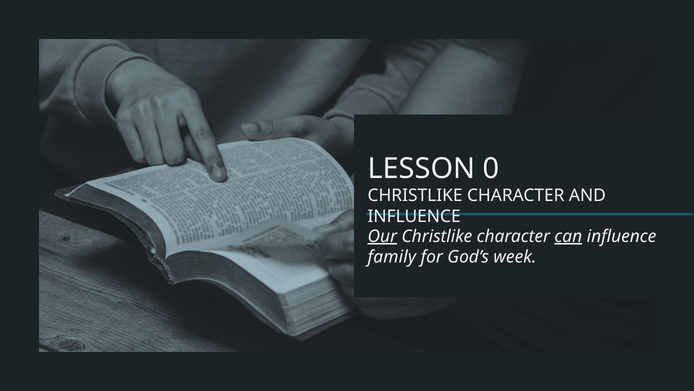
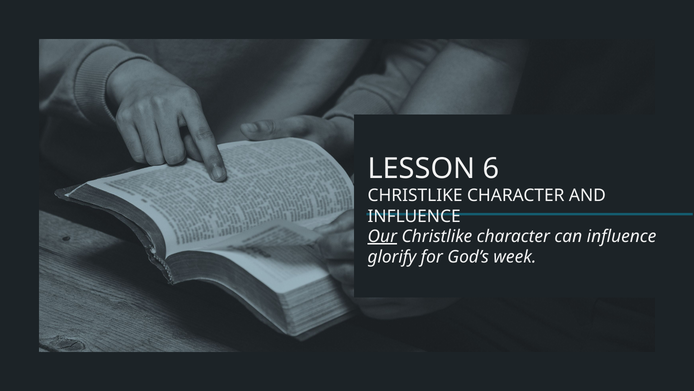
0: 0 -> 6
can underline: present -> none
family: family -> glorify
